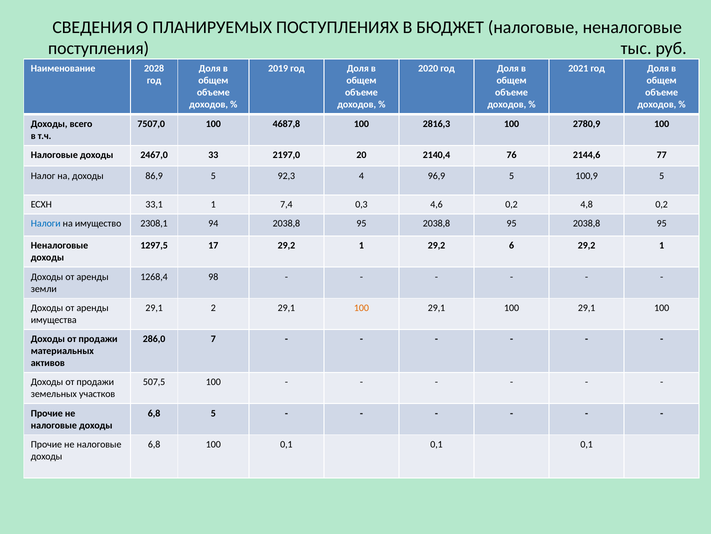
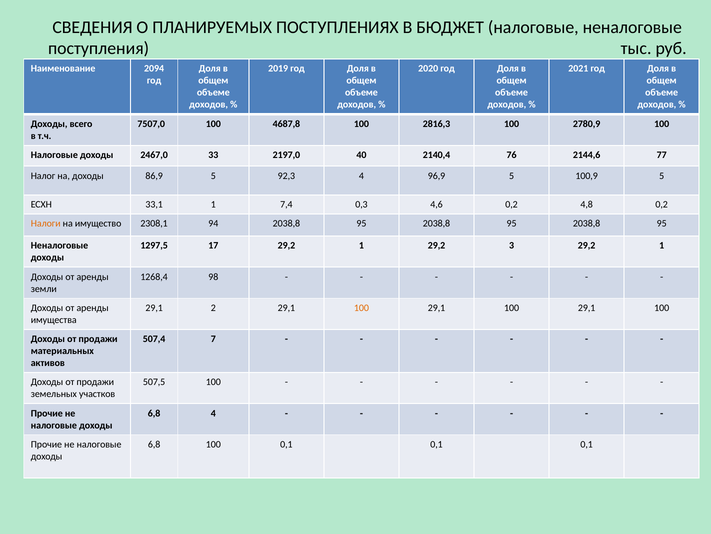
2028: 2028 -> 2094
20: 20 -> 40
Налоги colour: blue -> orange
6: 6 -> 3
286,0: 286,0 -> 507,4
6,8 5: 5 -> 4
